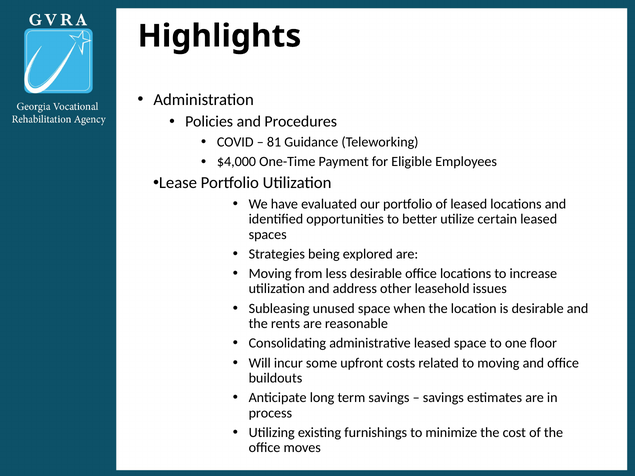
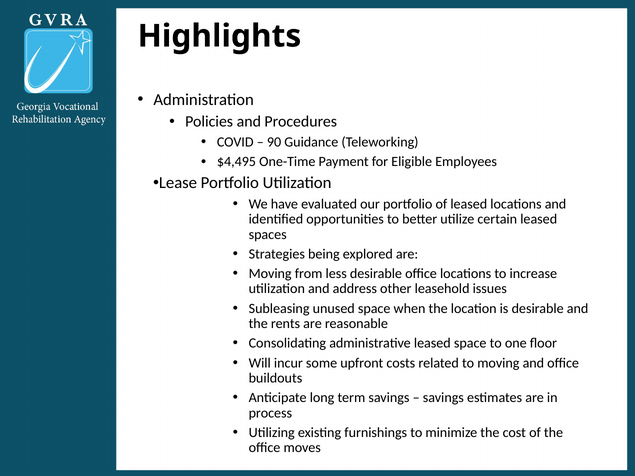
81: 81 -> 90
$4,000: $4,000 -> $4,495
